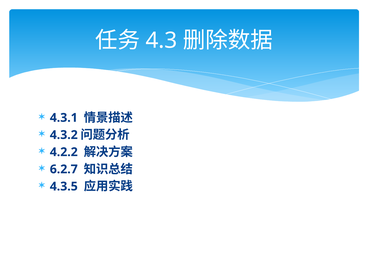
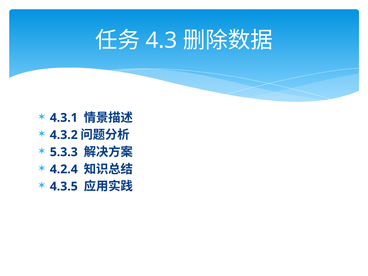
4.2.2: 4.2.2 -> 5.3.3
6.2.7: 6.2.7 -> 4.2.4
